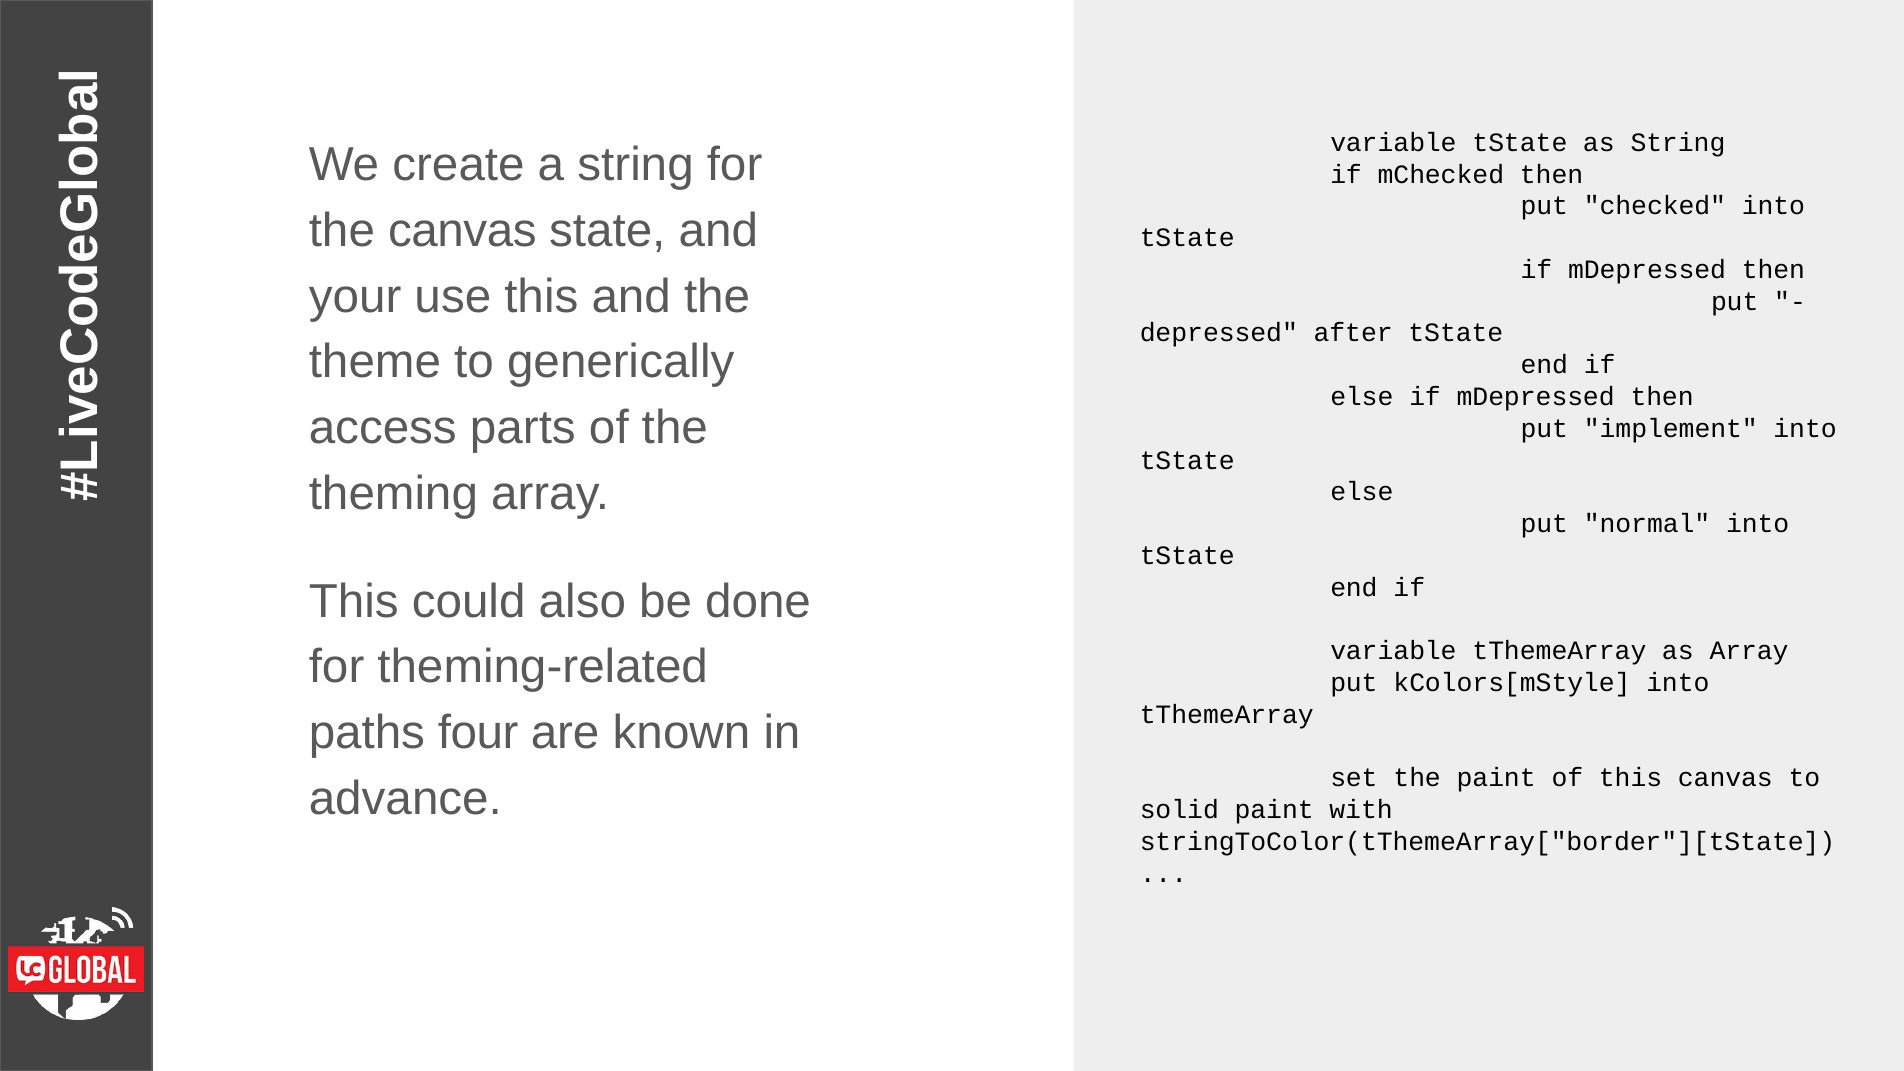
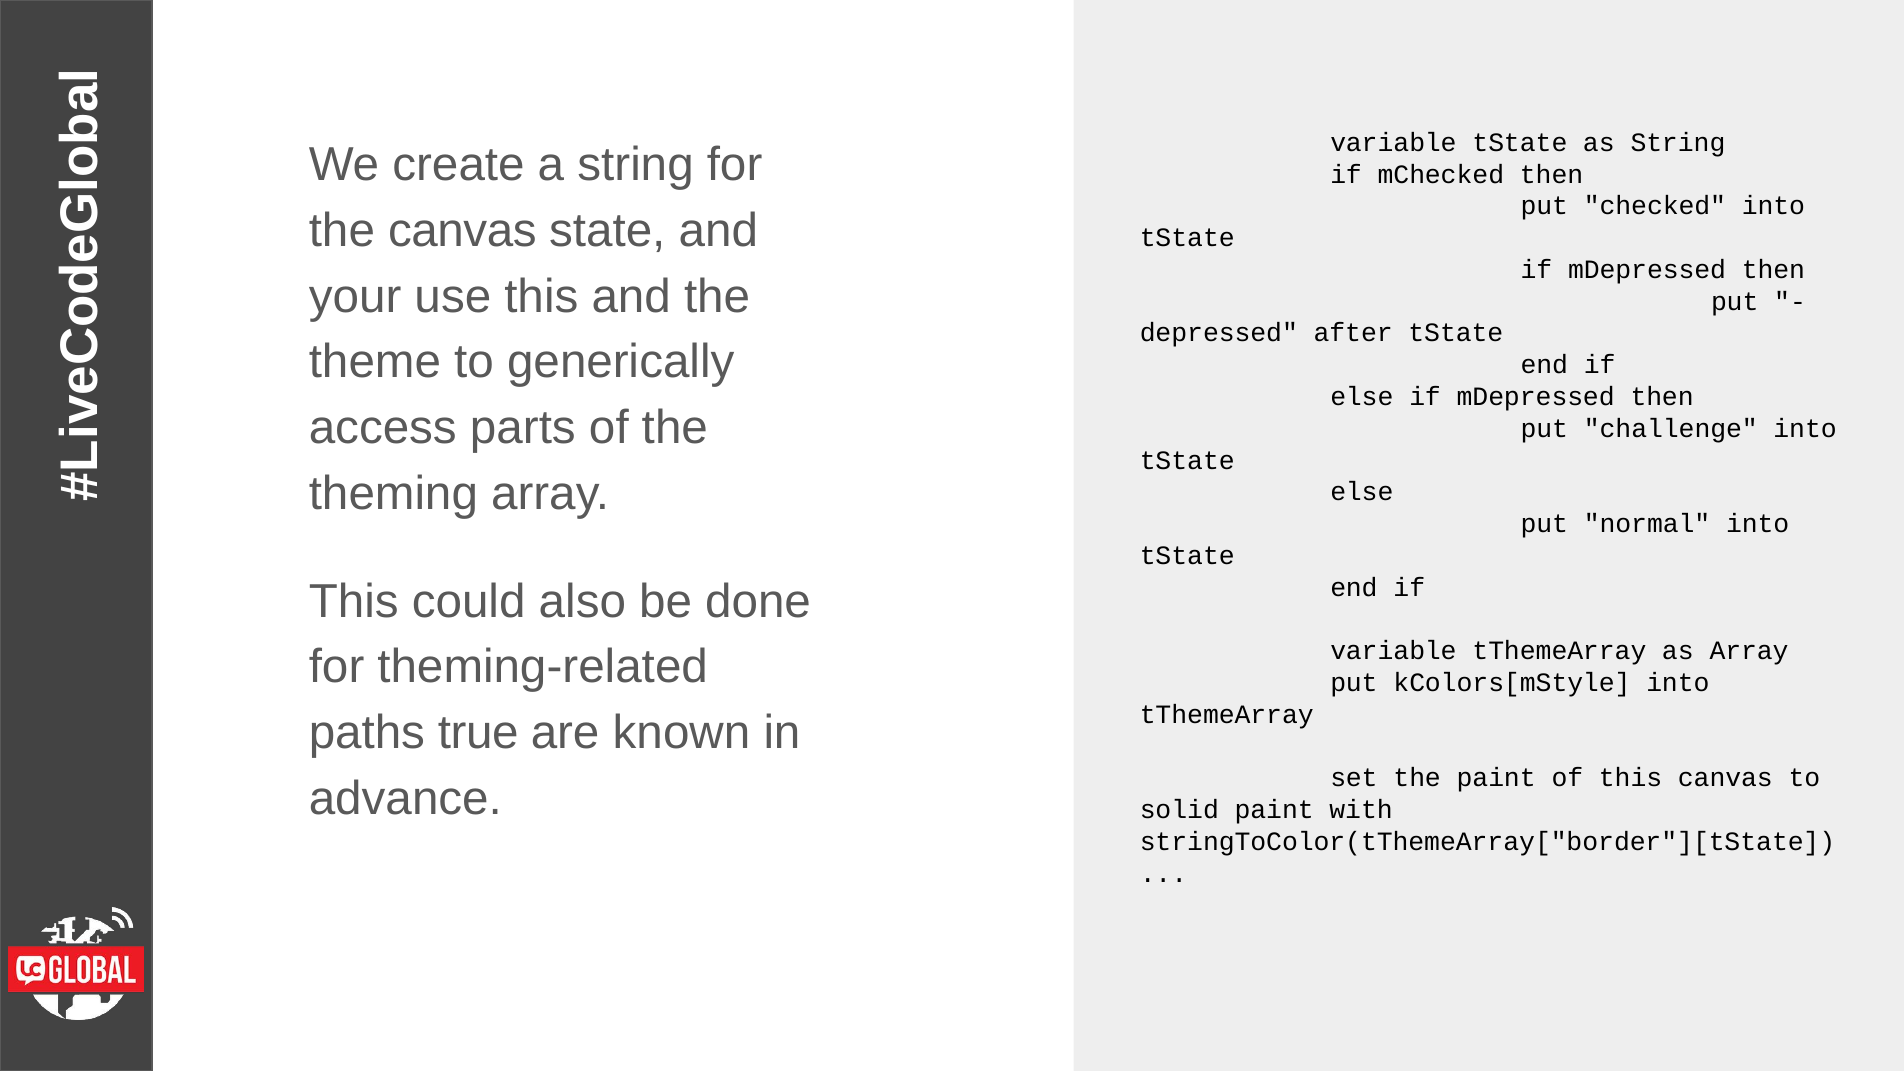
implement: implement -> challenge
four: four -> true
